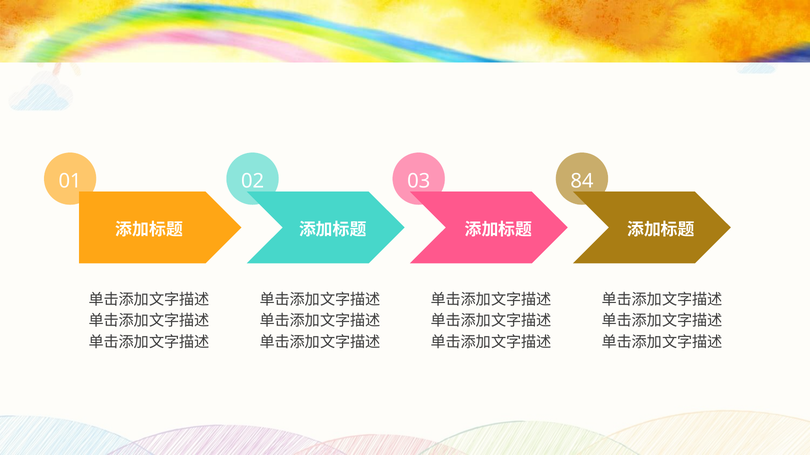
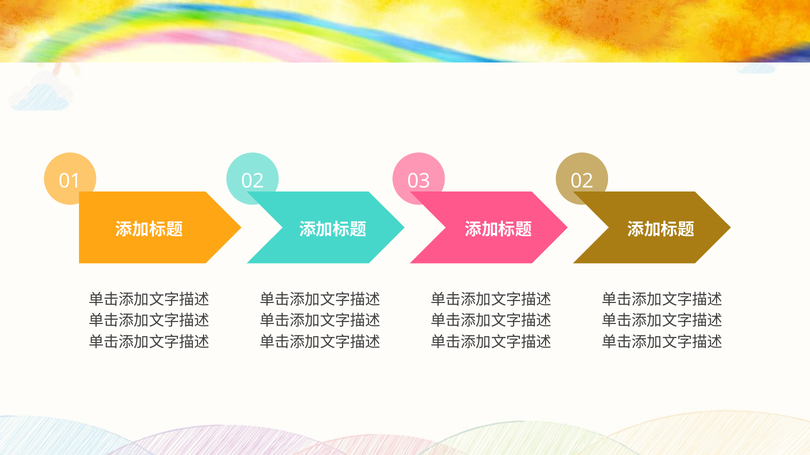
03 84: 84 -> 02
